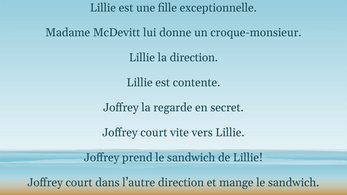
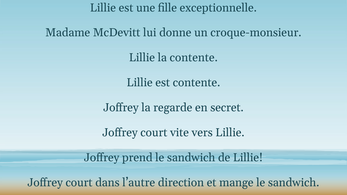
la direction: direction -> contente
